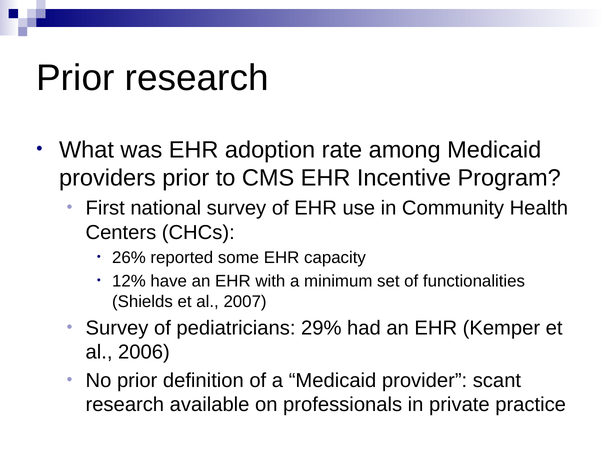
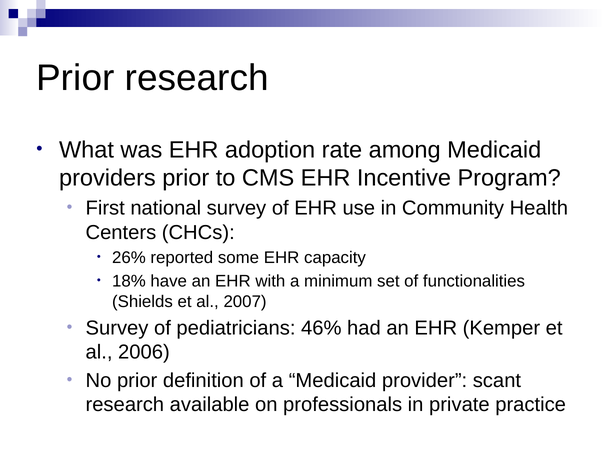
12%: 12% -> 18%
29%: 29% -> 46%
